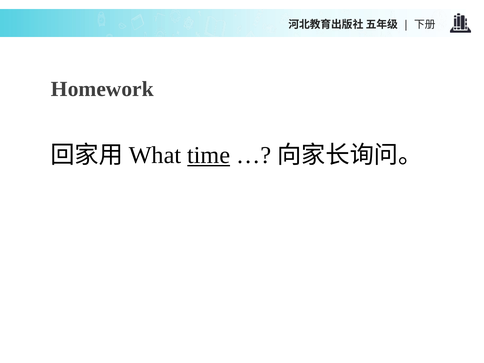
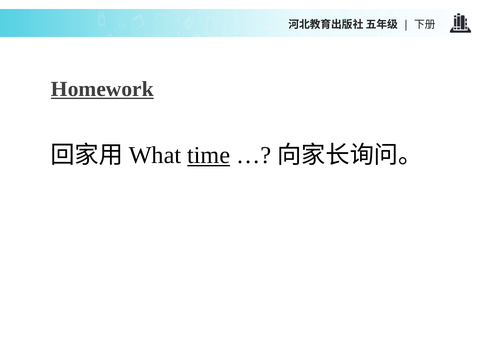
Homework underline: none -> present
